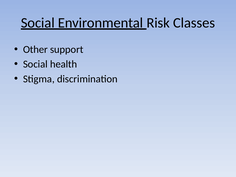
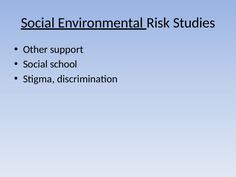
Classes: Classes -> Studies
health: health -> school
